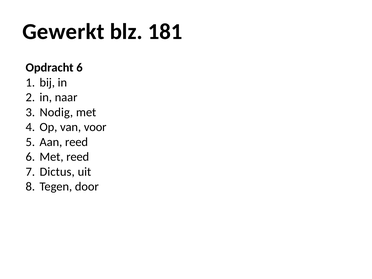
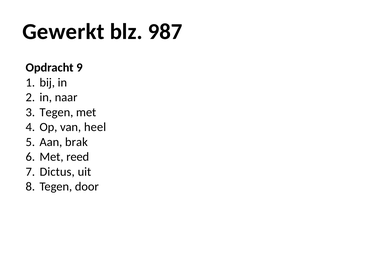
181: 181 -> 987
Opdracht 6: 6 -> 9
Nodig at (56, 112): Nodig -> Tegen
voor: voor -> heel
Aan reed: reed -> brak
